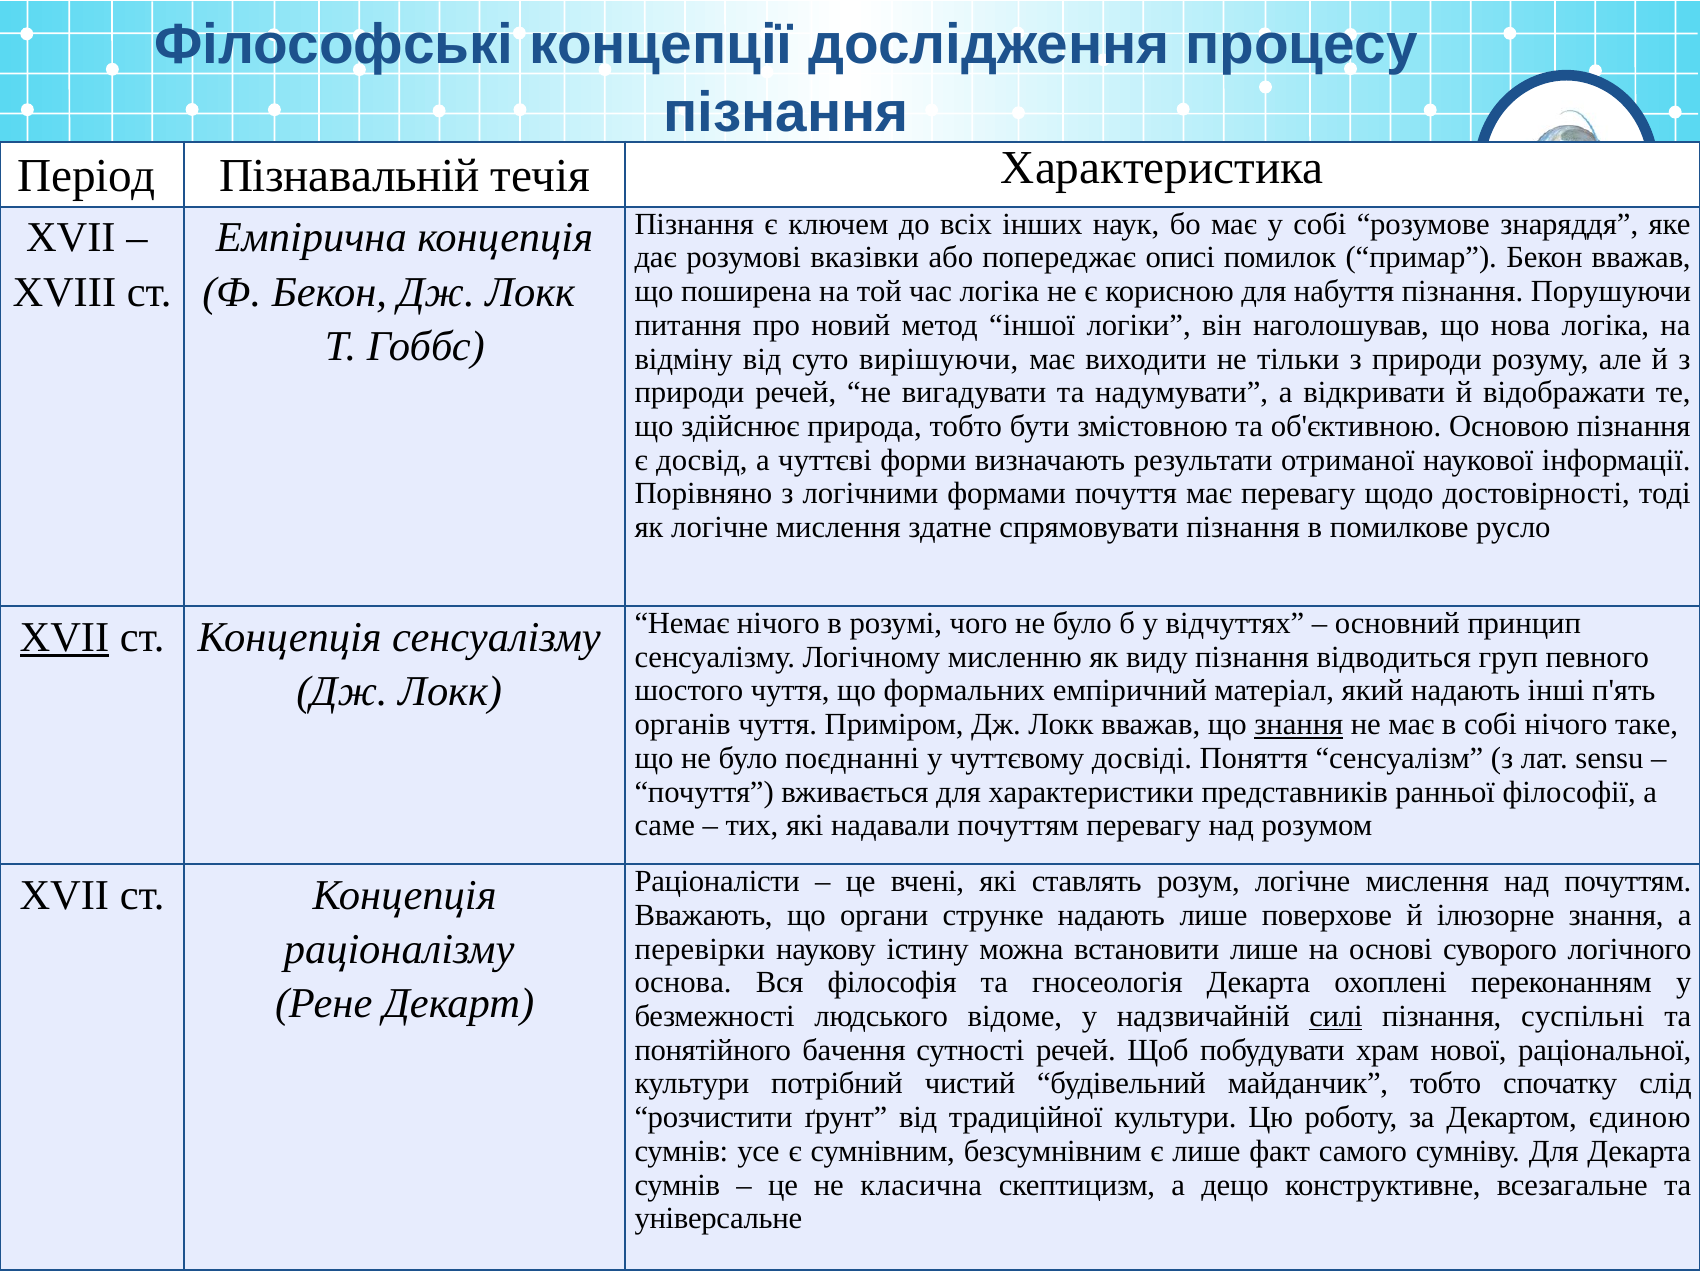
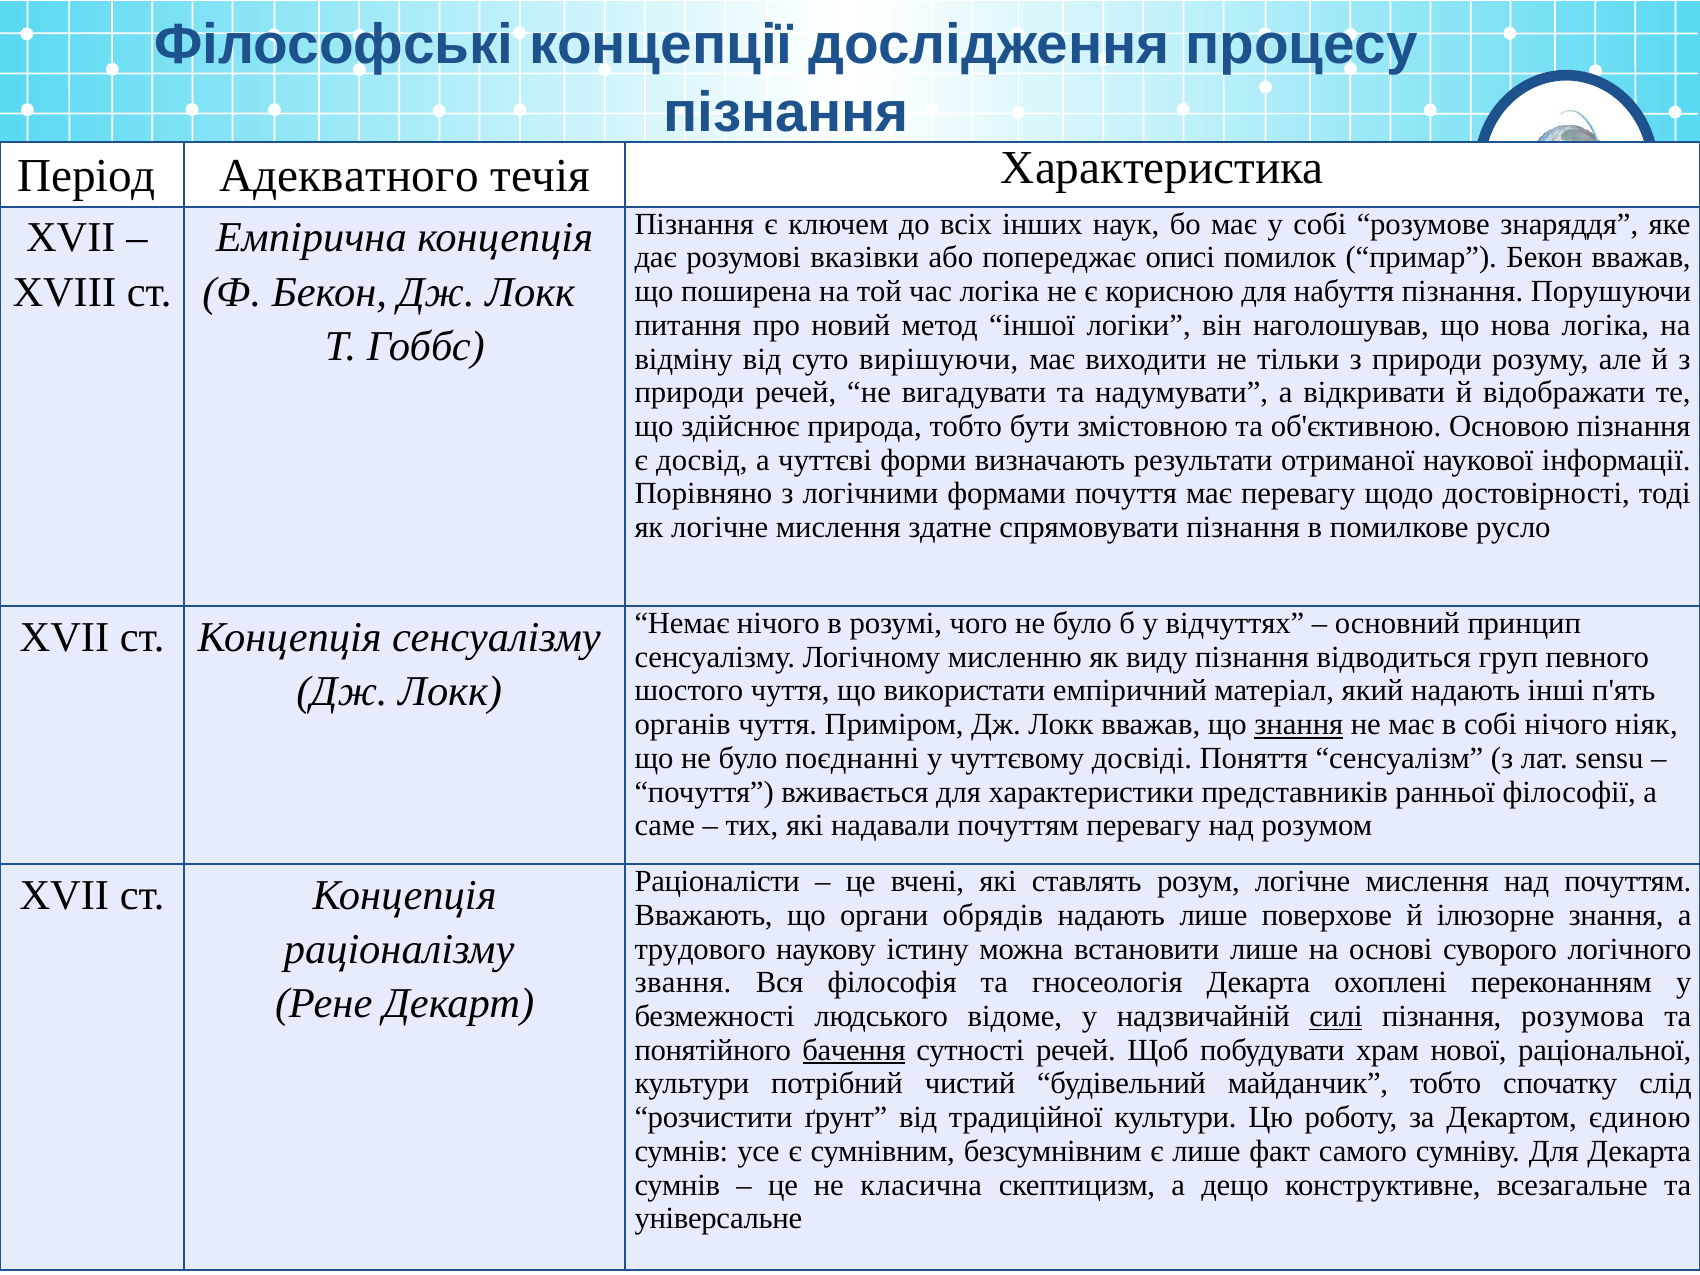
Пізнавальній: Пізнавальній -> Адекватного
XVII at (64, 637) underline: present -> none
формальних: формальних -> використати
таке: таке -> ніяк
струнке: струнке -> обрядів
перевірки: перевірки -> трудового
основа: основа -> звання
суспільні: суспільні -> розумова
бачення underline: none -> present
